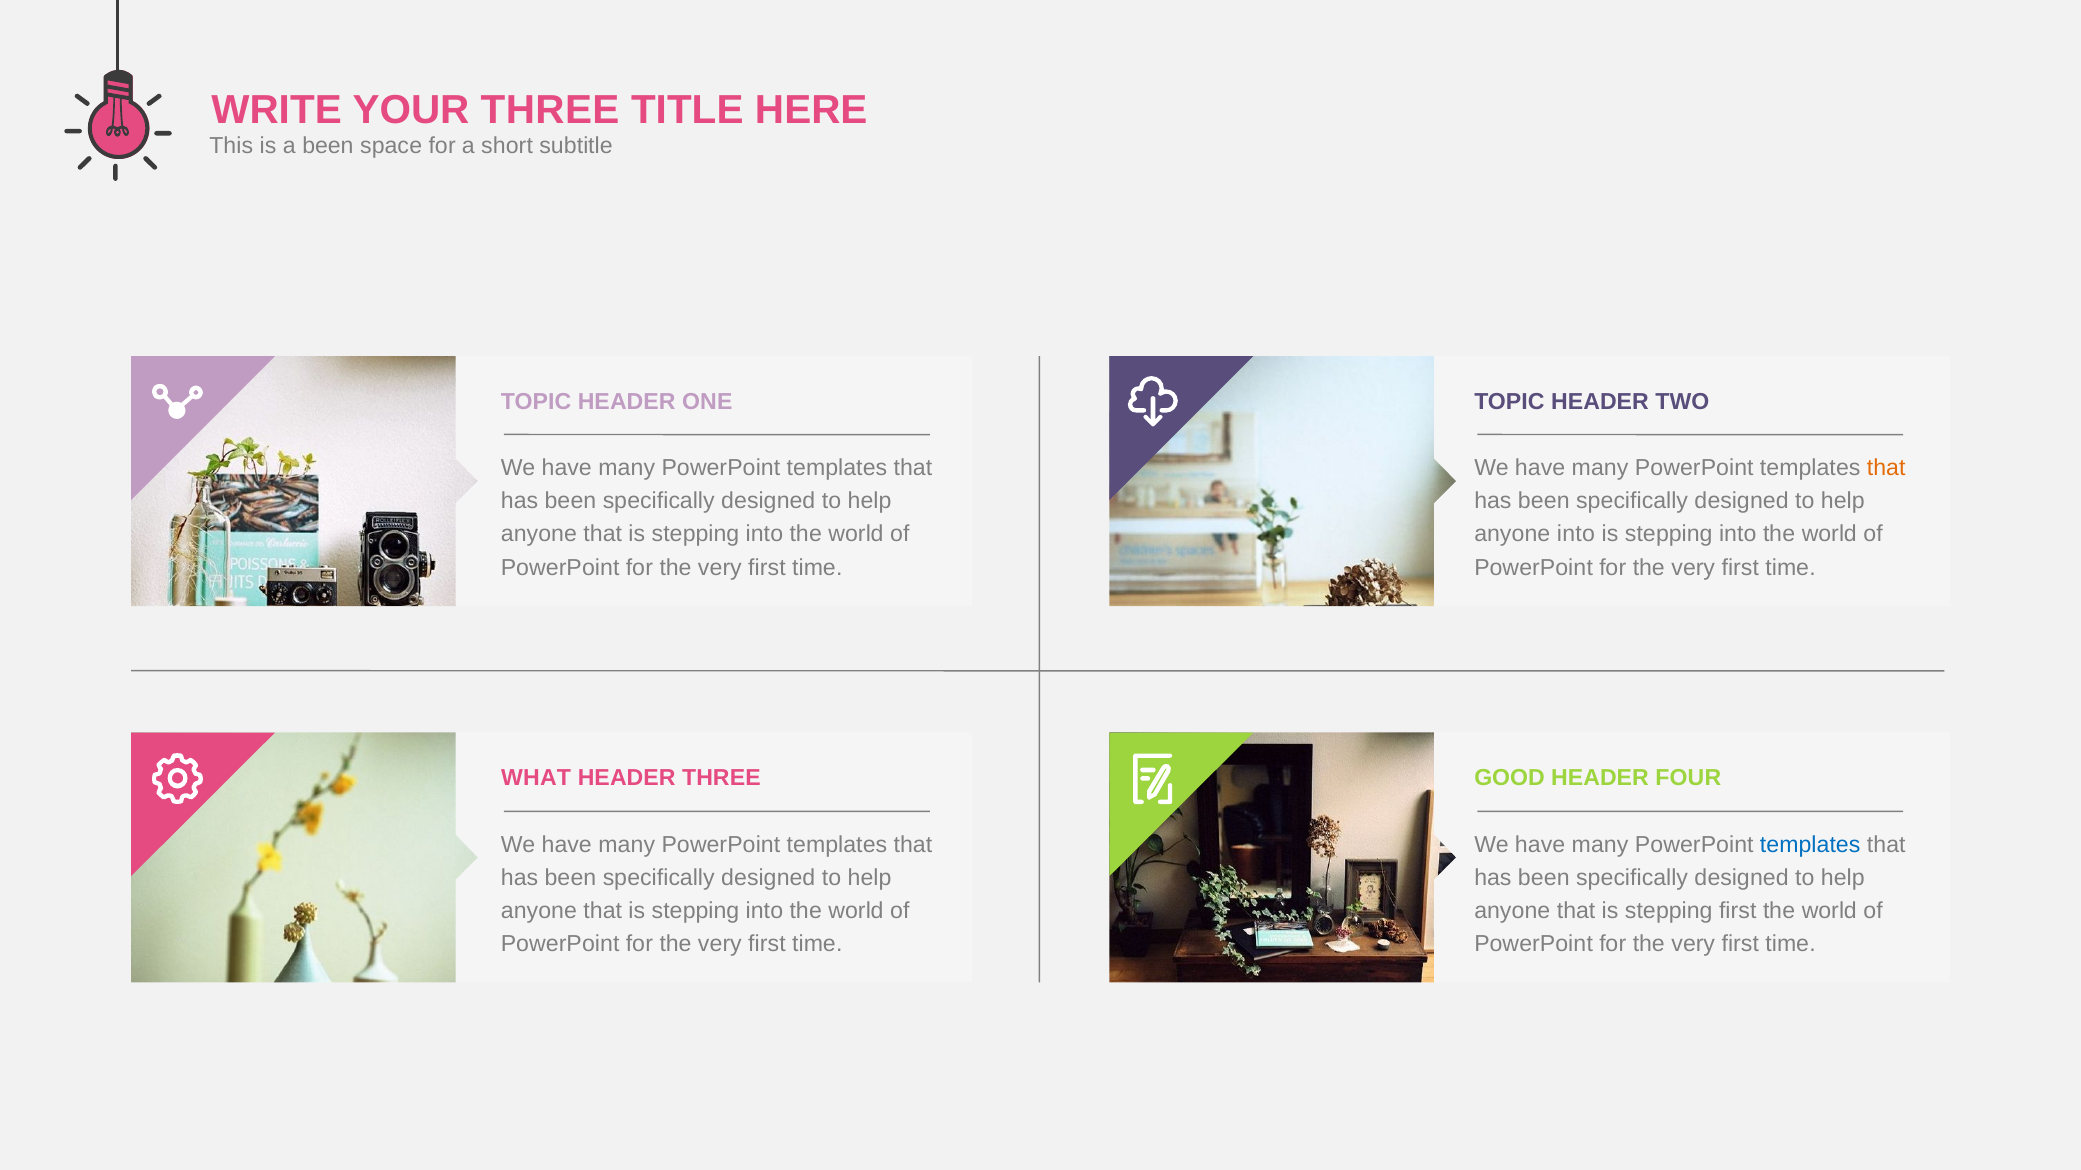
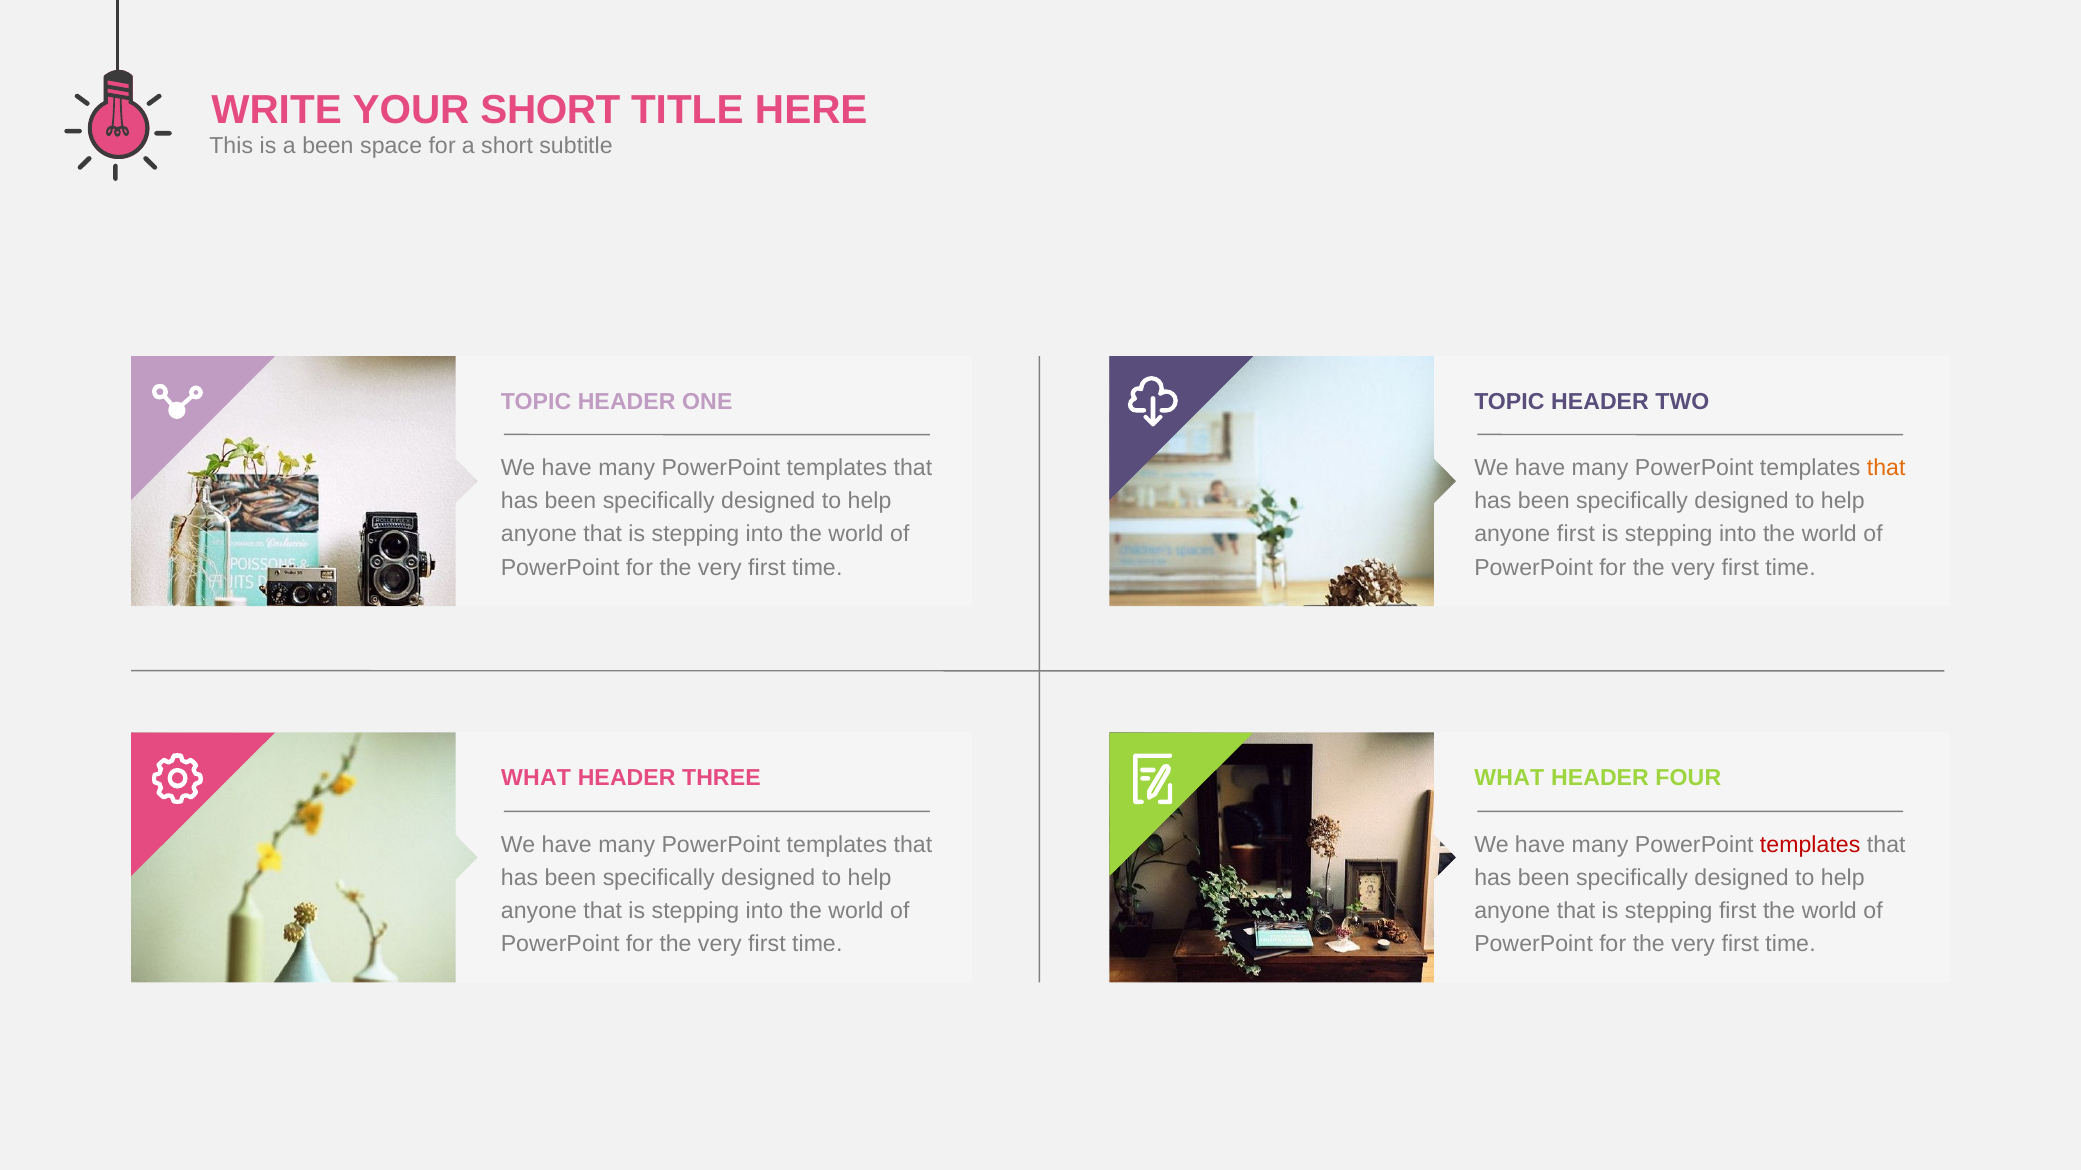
YOUR THREE: THREE -> SHORT
anyone into: into -> first
GOOD at (1510, 778): GOOD -> WHAT
templates at (1810, 845) colour: blue -> red
